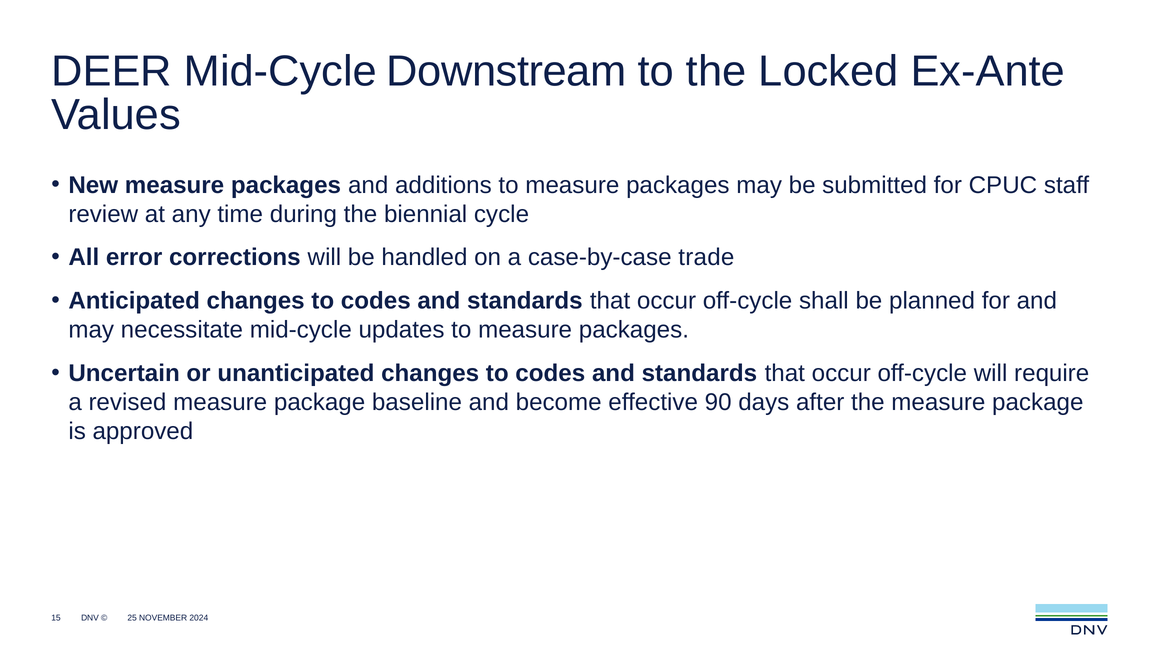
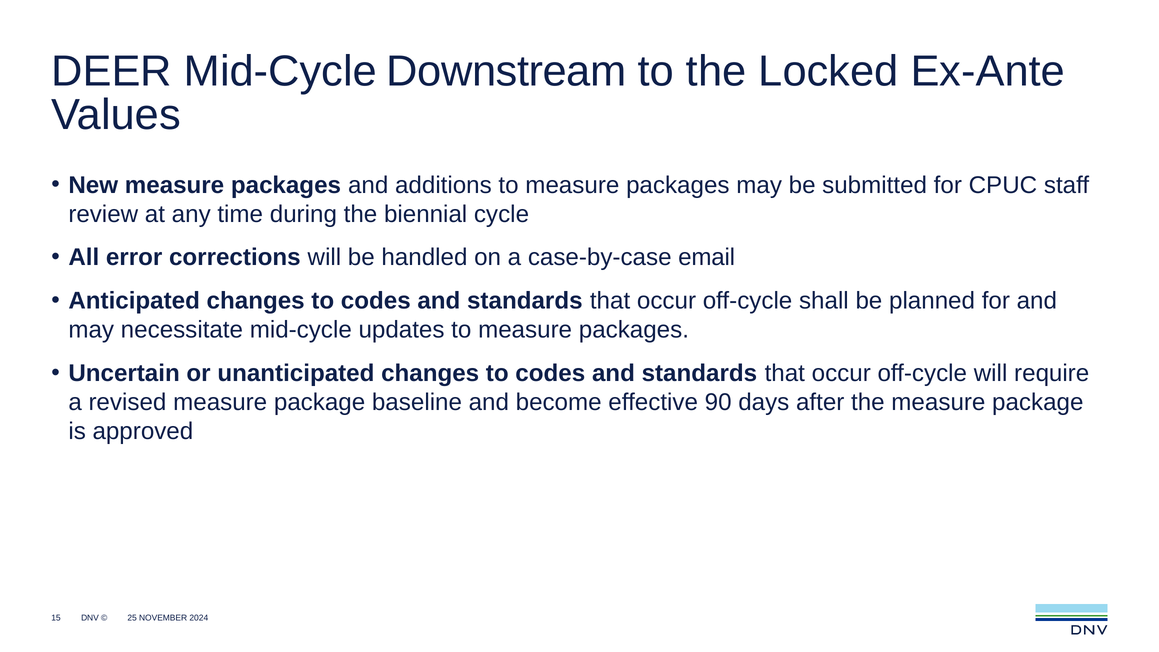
trade: trade -> email
